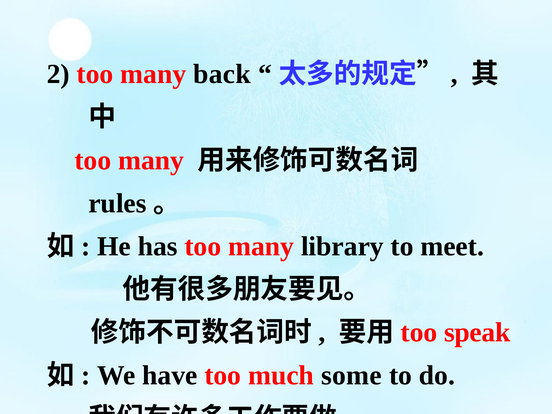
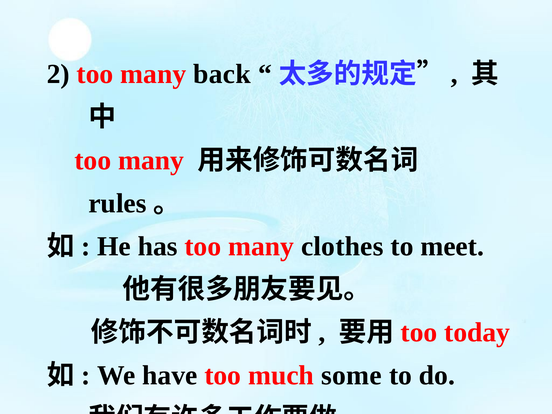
library: library -> clothes
speak: speak -> today
